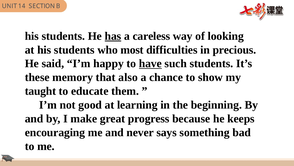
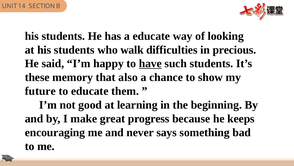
has underline: present -> none
a careless: careless -> educate
most: most -> walk
taught: taught -> future
